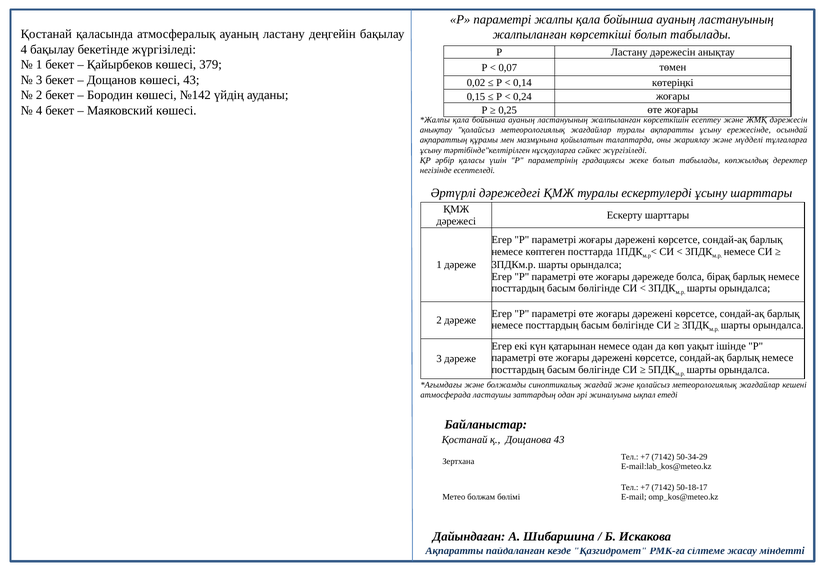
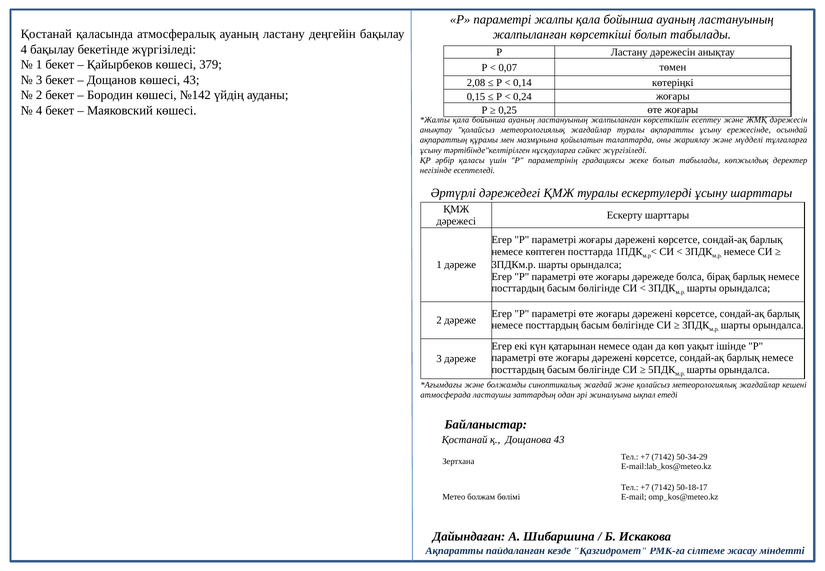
0,02: 0,02 -> 2,08
